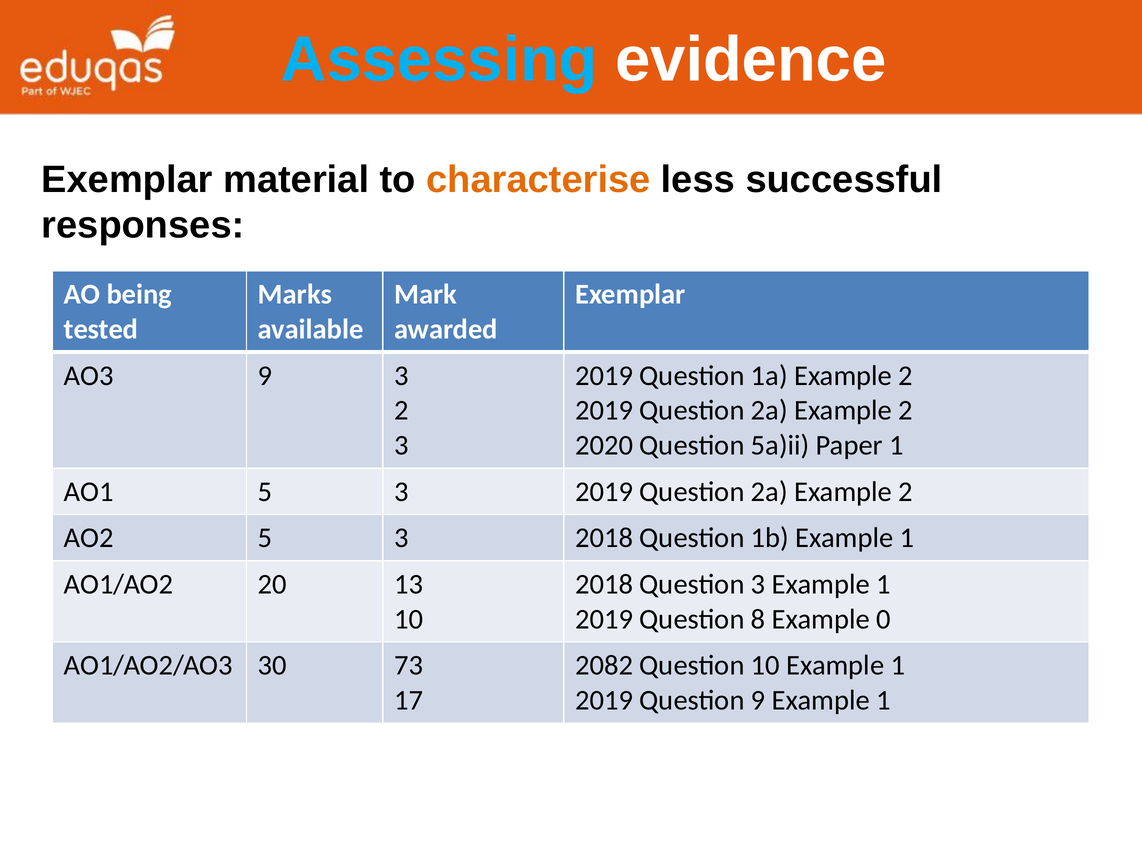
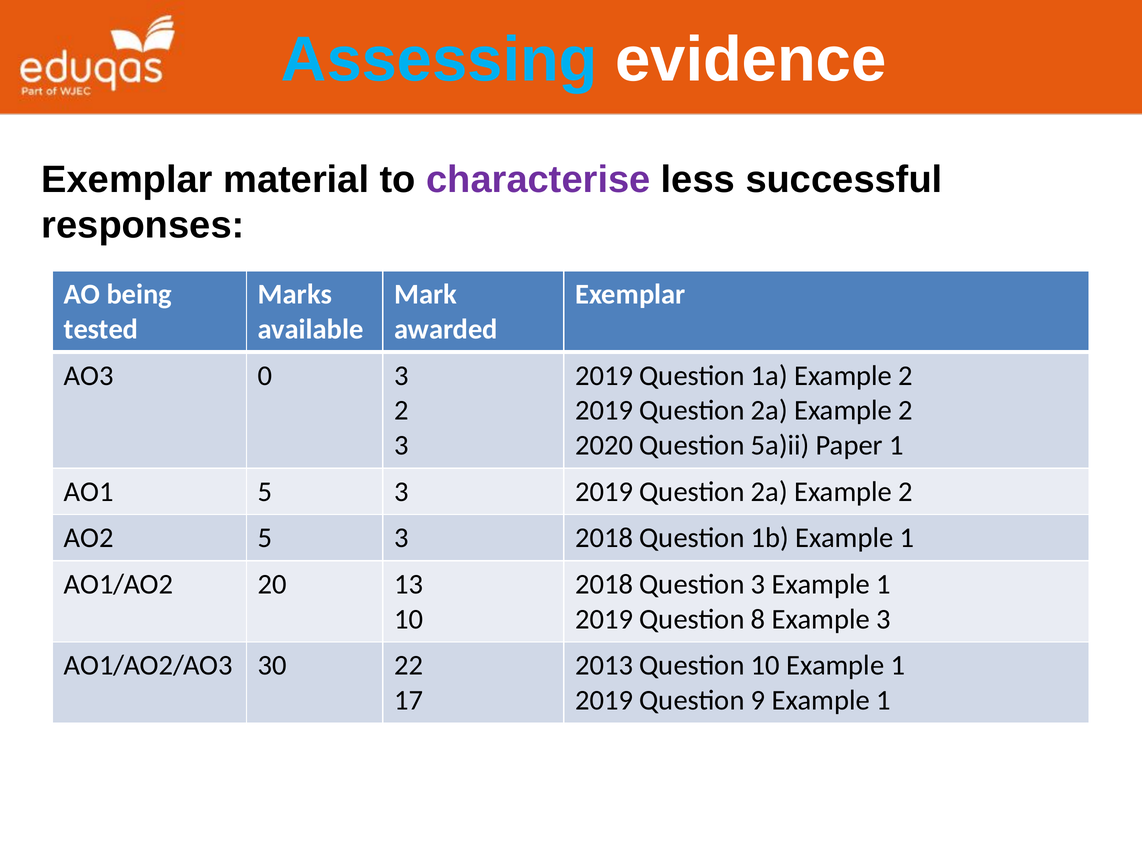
characterise colour: orange -> purple
AO3 9: 9 -> 0
Example 0: 0 -> 3
73: 73 -> 22
2082: 2082 -> 2013
